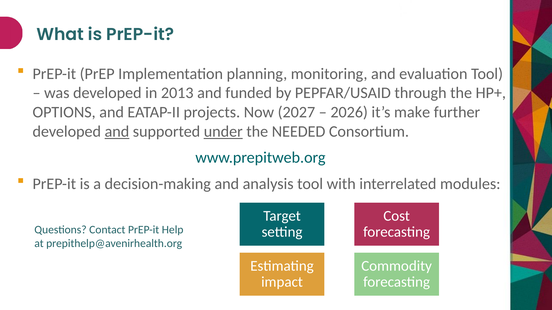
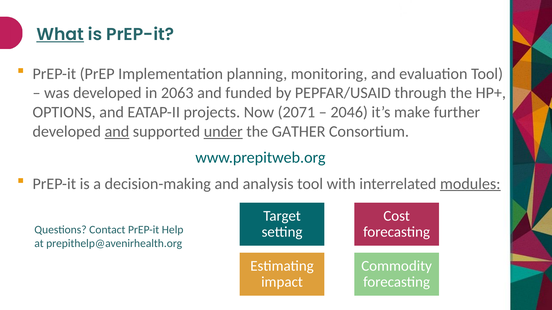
What underline: none -> present
2013: 2013 -> 2063
2027: 2027 -> 2071
2026: 2026 -> 2046
NEEDED: NEEDED -> GATHER
modules underline: none -> present
